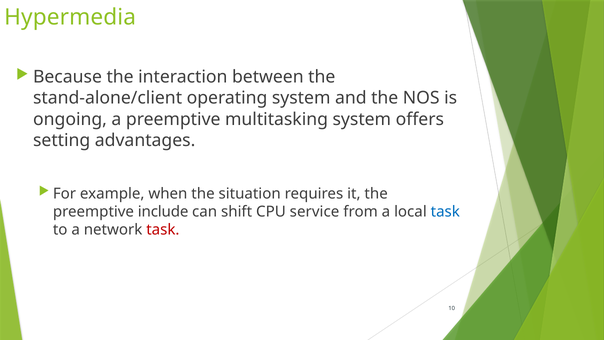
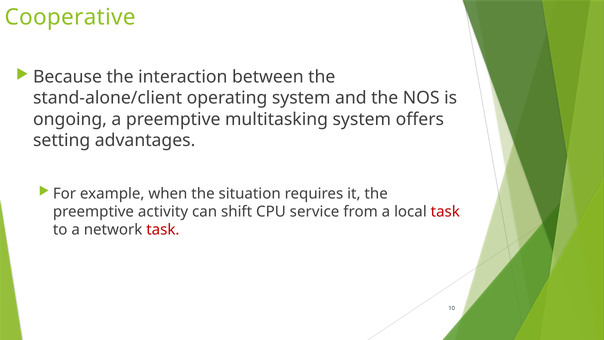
Hypermedia: Hypermedia -> Cooperative
include: include -> activity
task at (445, 212) colour: blue -> red
